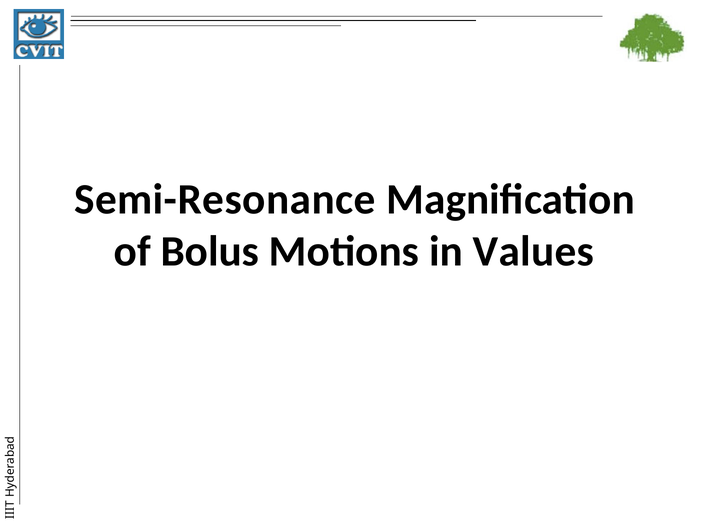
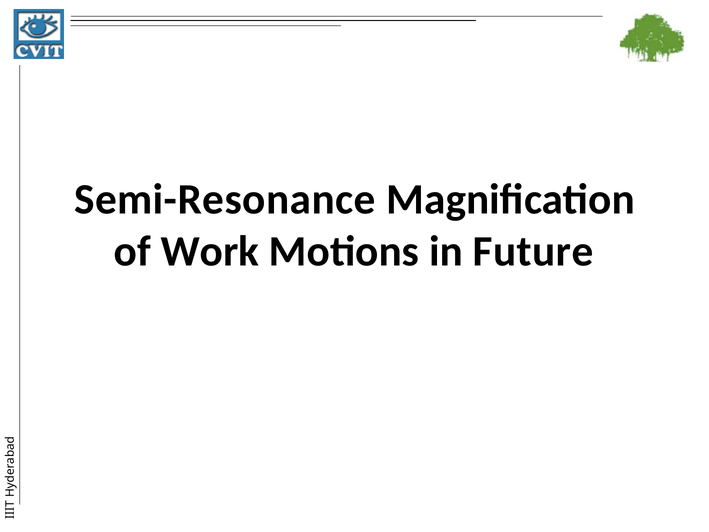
Bolus: Bolus -> Work
Values: Values -> Future
